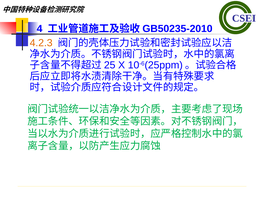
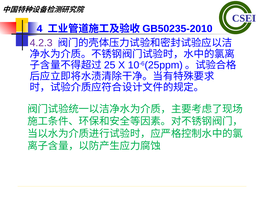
4.2.3 colour: orange -> purple
